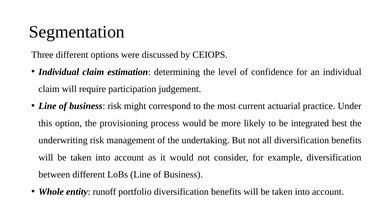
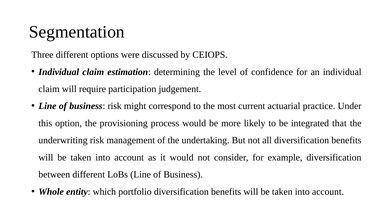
best: best -> that
runoff: runoff -> which
